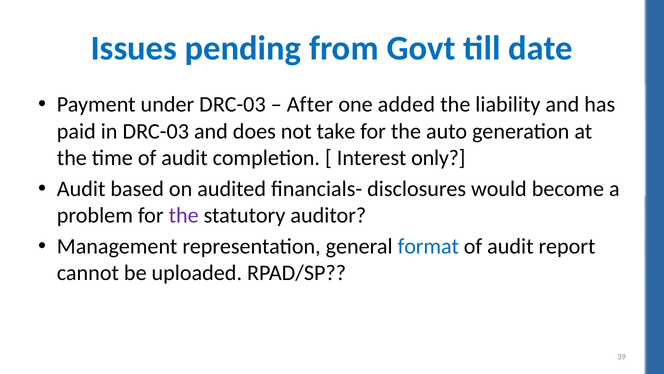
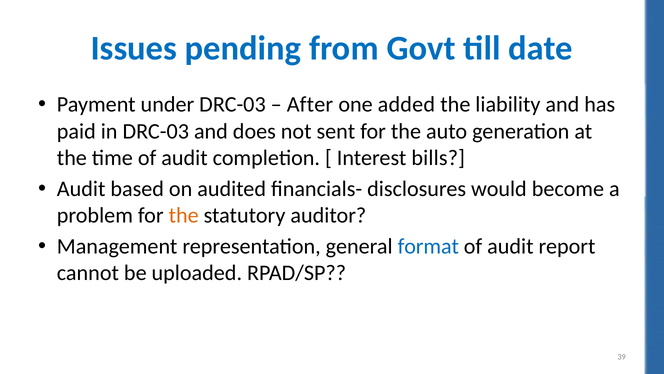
take: take -> sent
only: only -> bills
the at (184, 215) colour: purple -> orange
